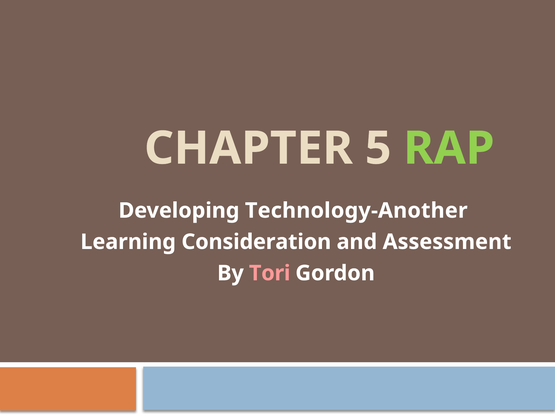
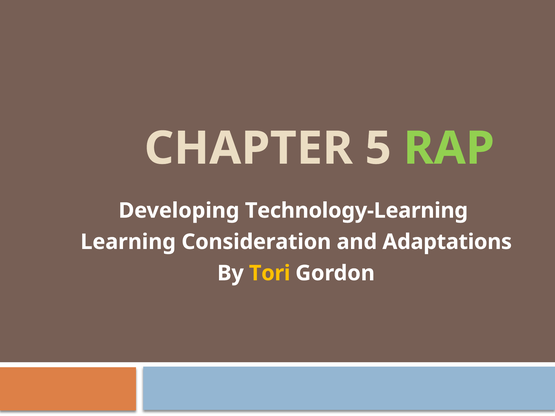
Technology-Another: Technology-Another -> Technology-Learning
Assessment: Assessment -> Adaptations
Tori colour: pink -> yellow
